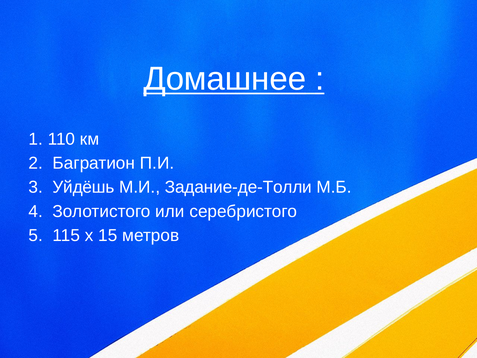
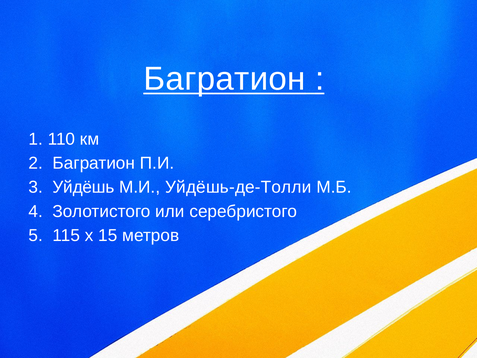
Домашнее at (225, 79): Домашнее -> Багратион
Задание-де-Толли: Задание-де-Толли -> Уйдёшь-де-Толли
